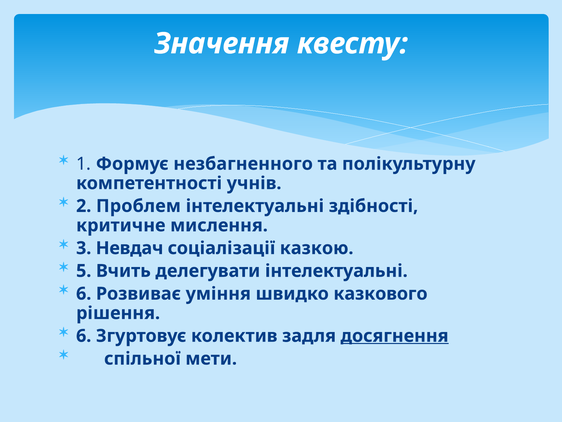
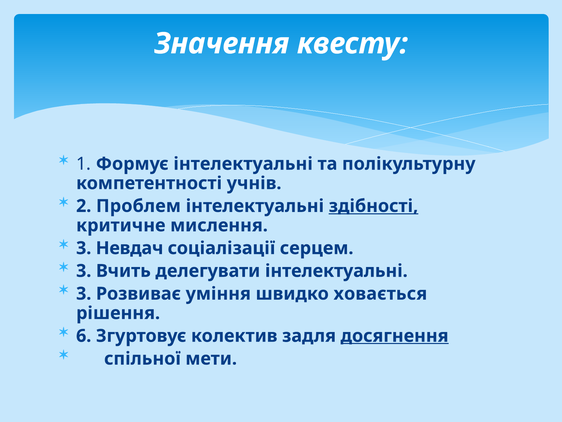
Формує незбагненного: незбагненного -> інтелектуальні
здібності underline: none -> present
казкою: казкою -> серцем
5 at (84, 271): 5 -> 3
6 at (84, 293): 6 -> 3
казкового: казкового -> ховається
